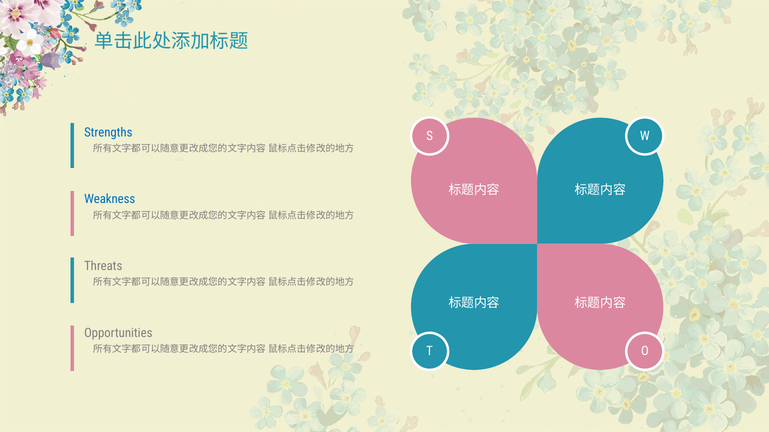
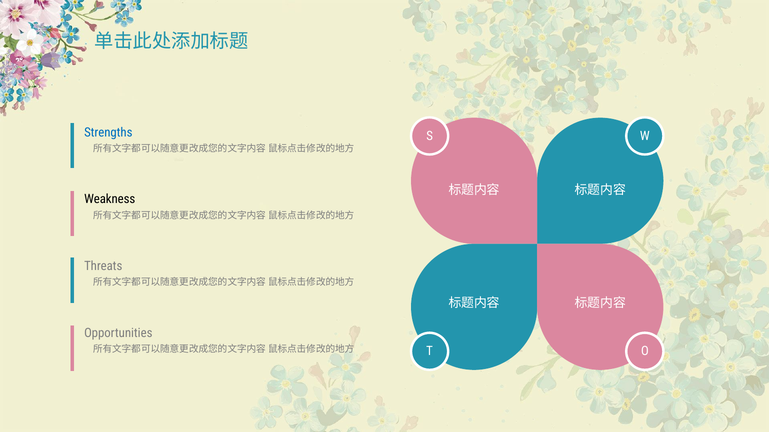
Weakness colour: blue -> black
